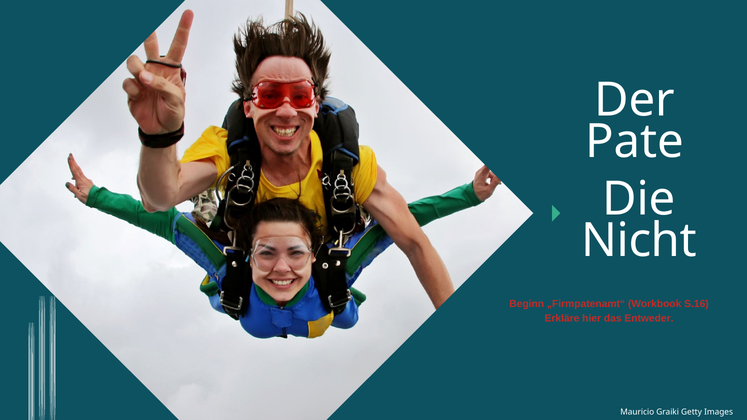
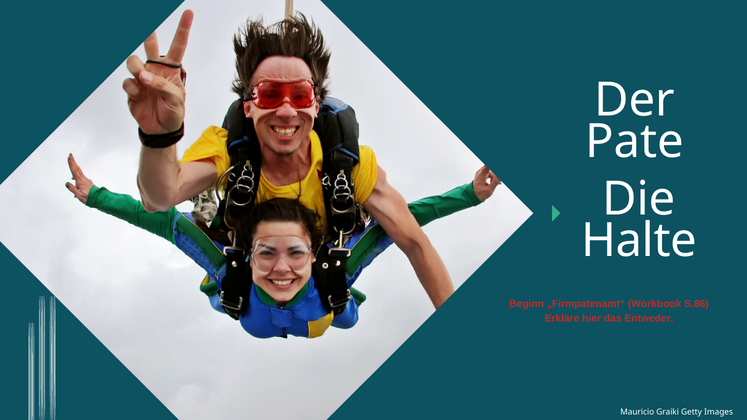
Nicht: Nicht -> Halte
S.16: S.16 -> S.86
